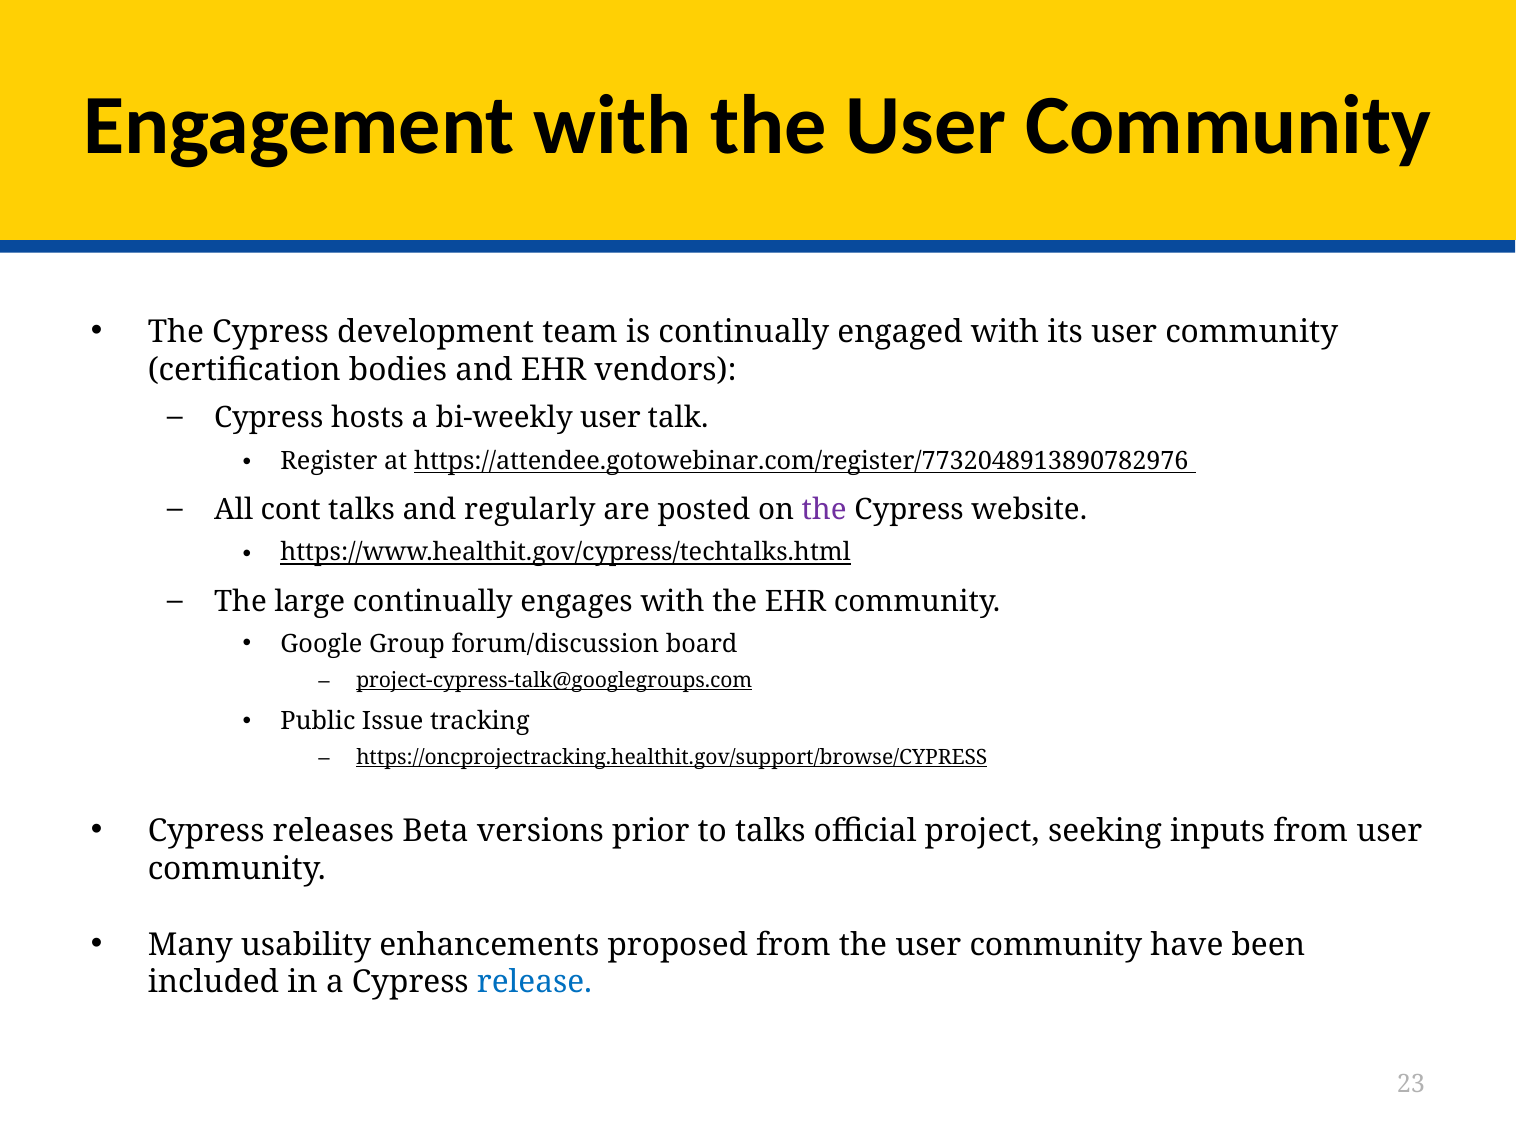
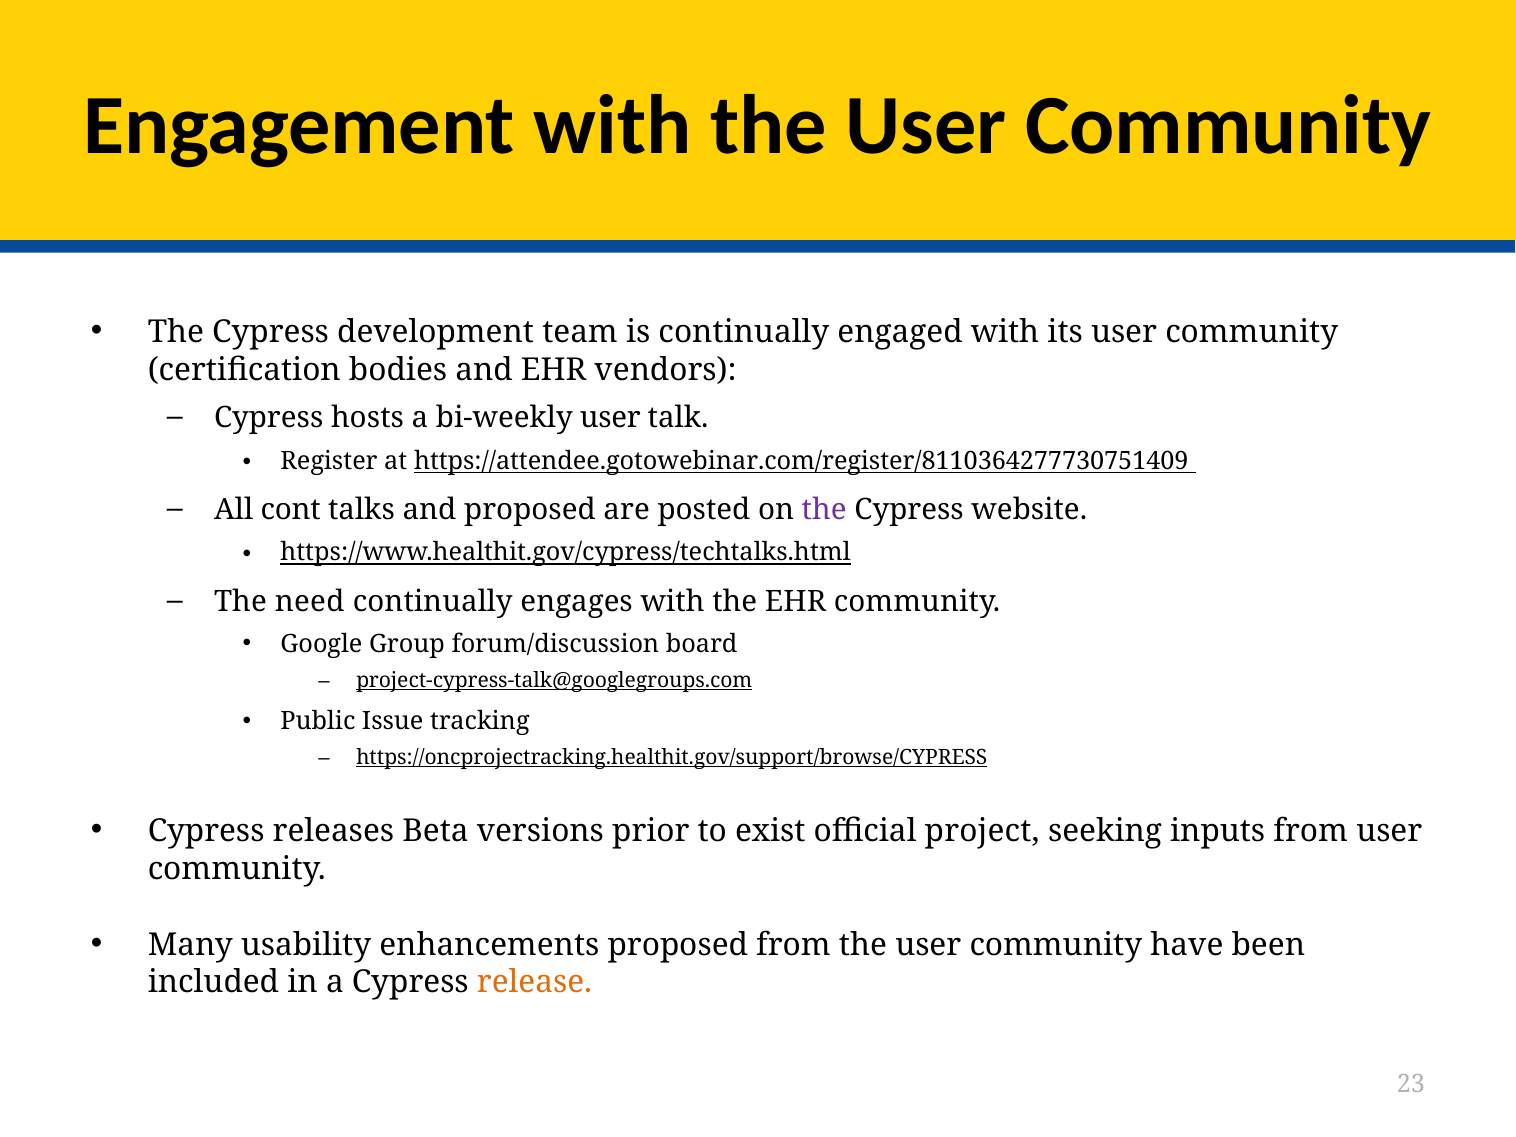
https://attendee.gotowebinar.com/register/7732048913890782976: https://attendee.gotowebinar.com/register/7732048913890782976 -> https://attendee.gotowebinar.com/register/8110364277730751409
and regularly: regularly -> proposed
large: large -> need
to talks: talks -> exist
release colour: blue -> orange
